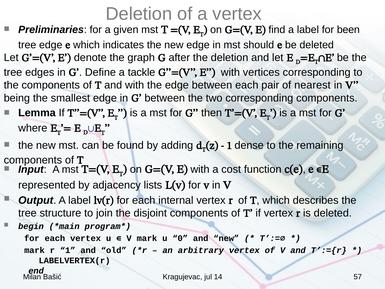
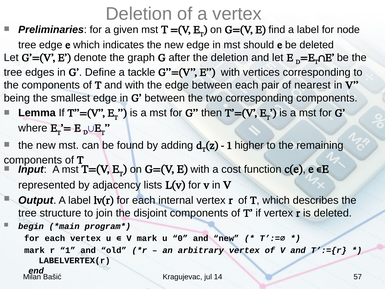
been: been -> node
dense: dense -> higher
